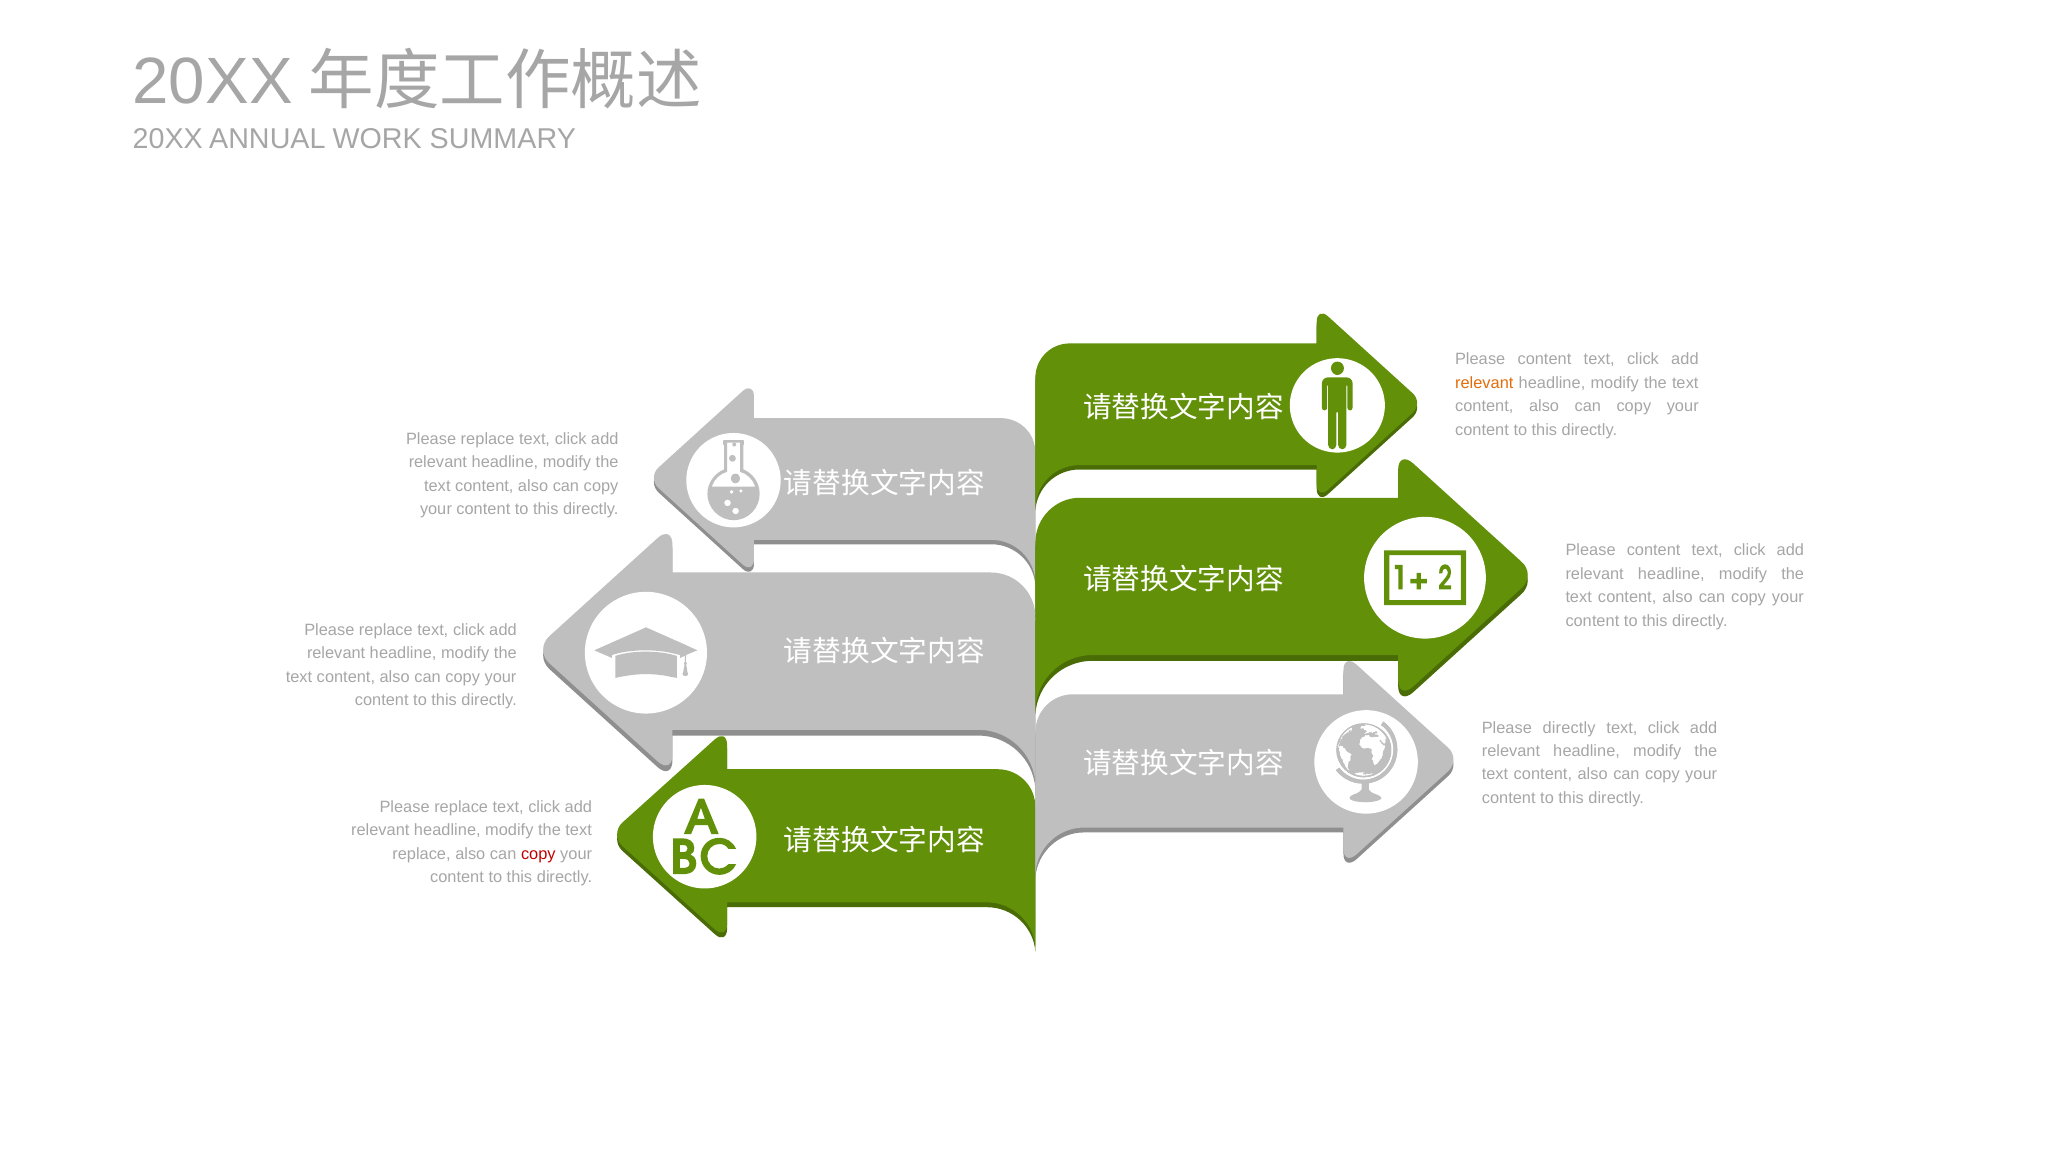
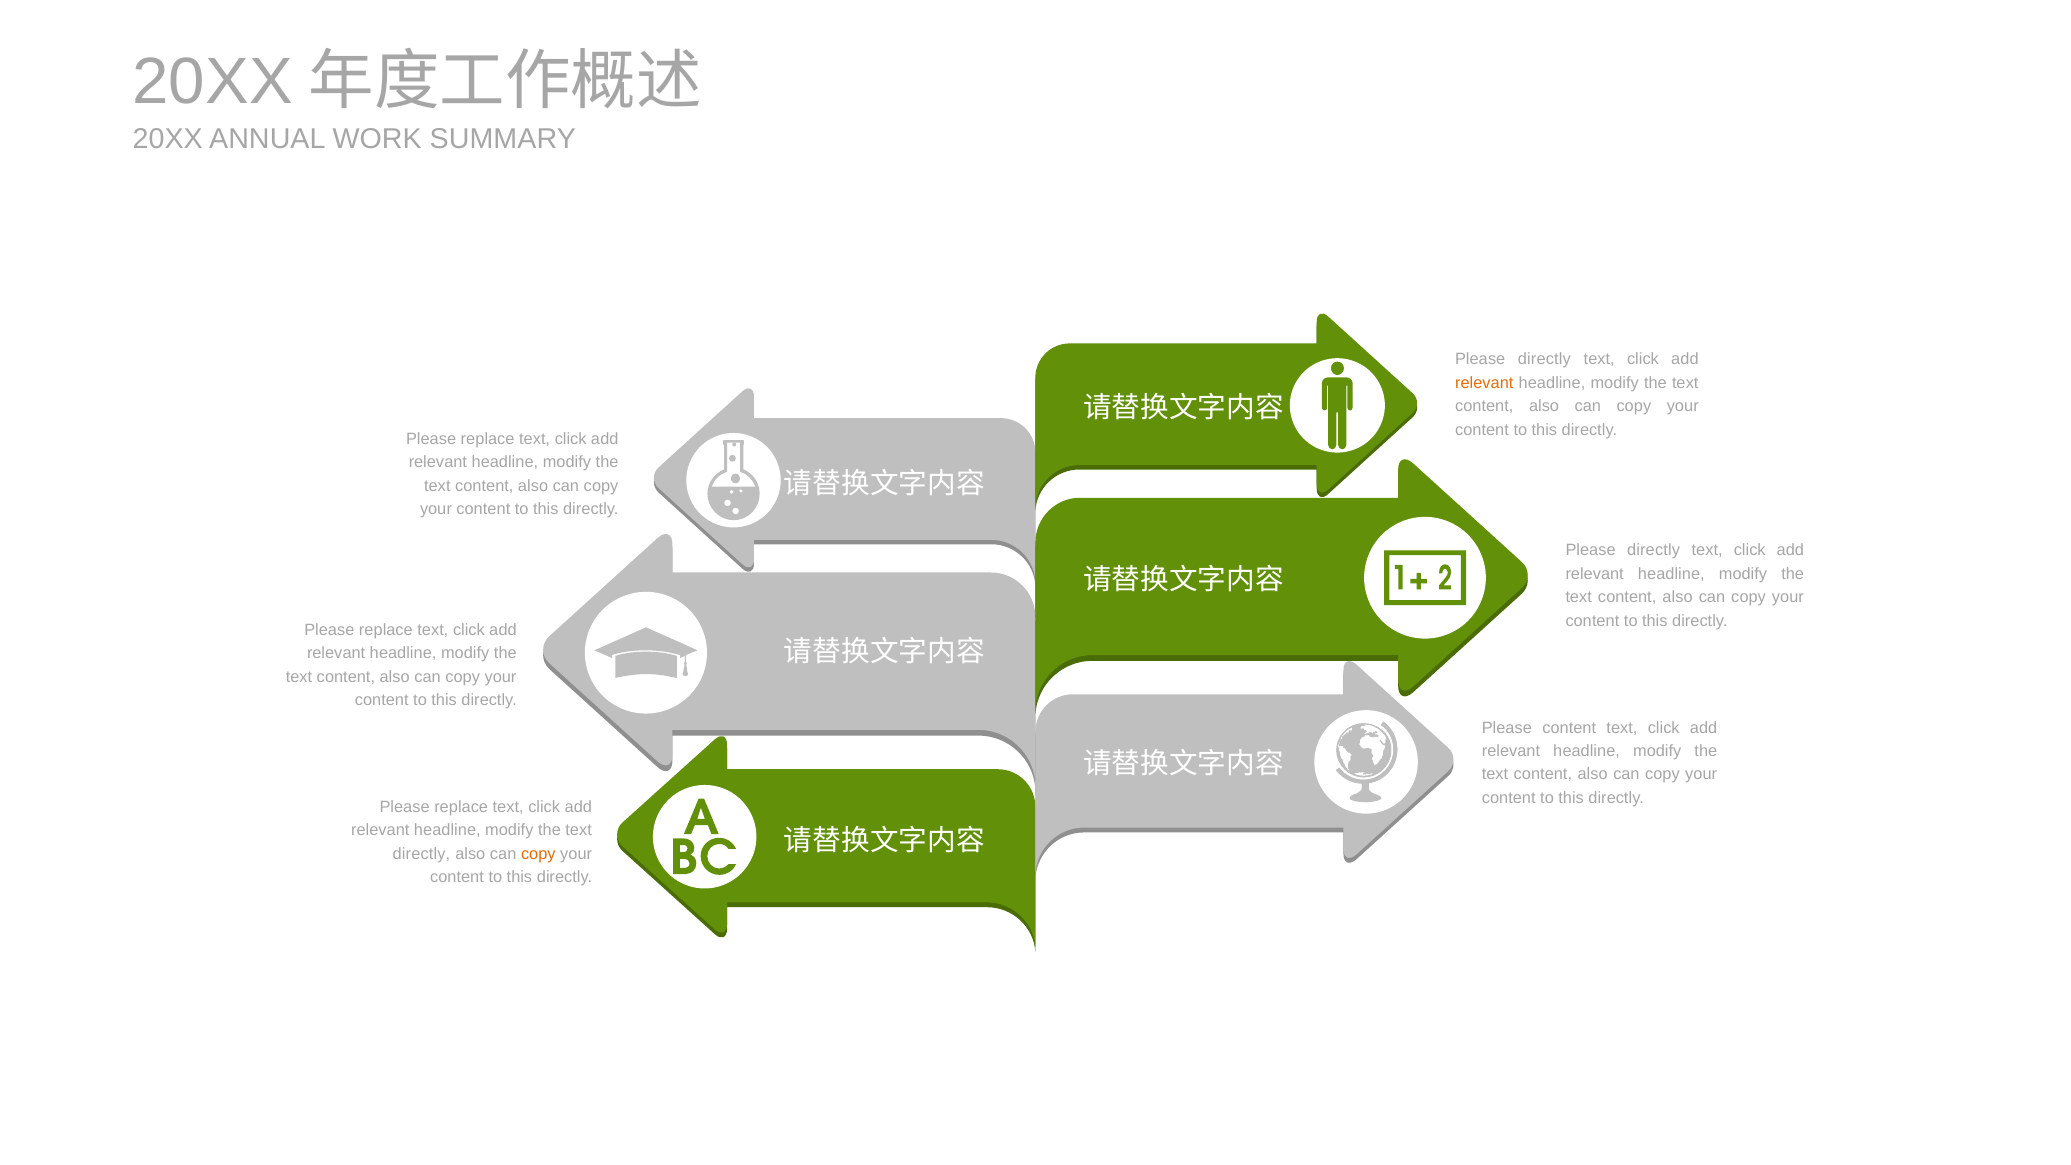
content at (1544, 360): content -> directly
content at (1654, 550): content -> directly
Please directly: directly -> content
replace at (421, 854): replace -> directly
copy at (538, 854) colour: red -> orange
